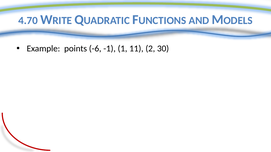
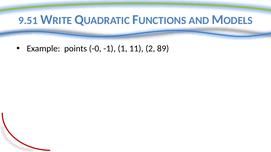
4.70: 4.70 -> 9.51
-6: -6 -> -0
30: 30 -> 89
